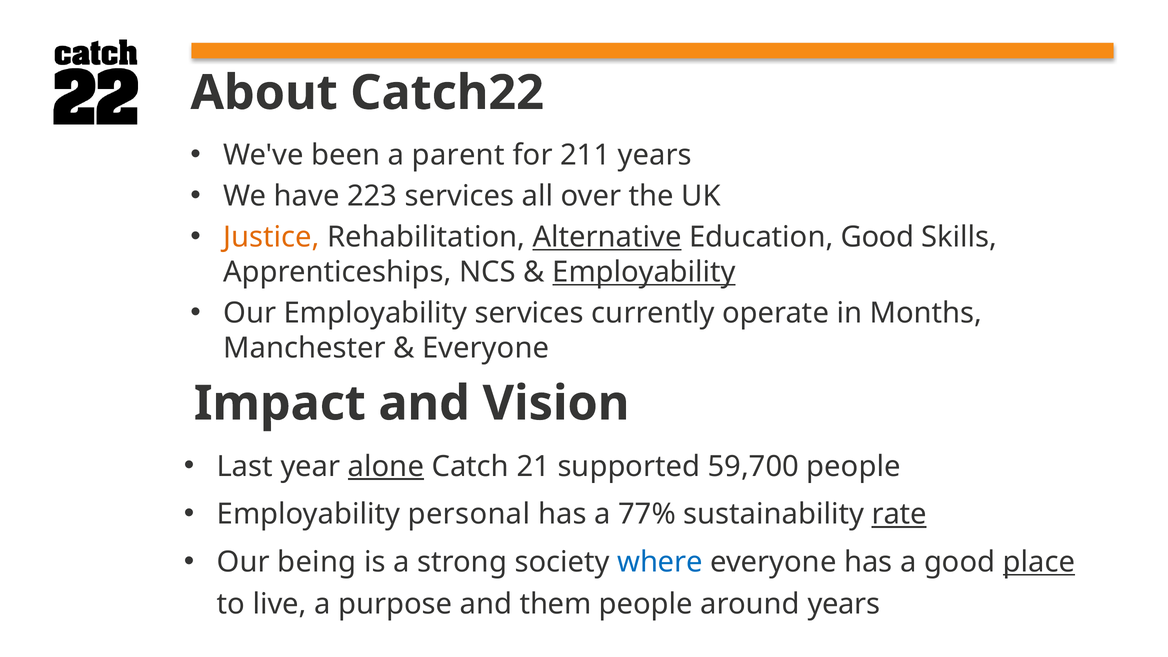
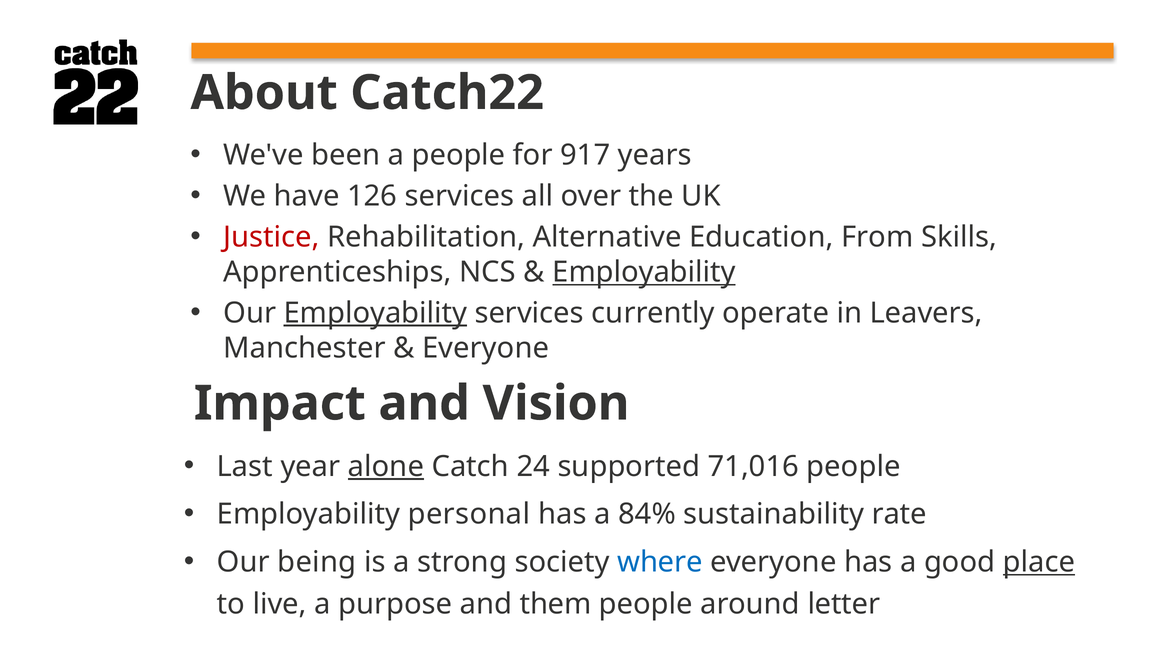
a parent: parent -> people
211: 211 -> 917
223: 223 -> 126
Justice colour: orange -> red
Alternative underline: present -> none
Education Good: Good -> From
Employability at (375, 313) underline: none -> present
Months: Months -> Leavers
21: 21 -> 24
59,700: 59,700 -> 71,016
77%: 77% -> 84%
rate underline: present -> none
around years: years -> letter
